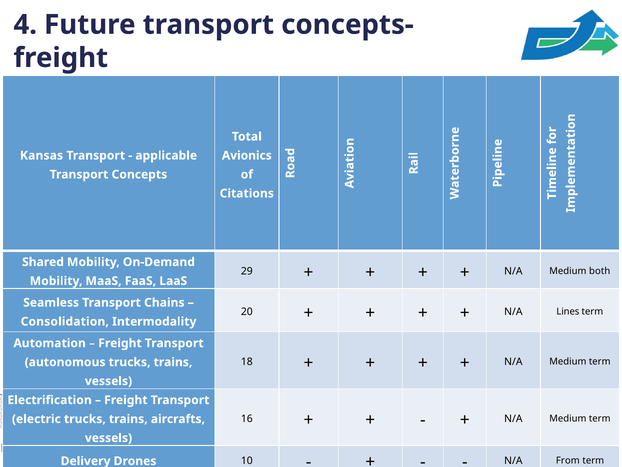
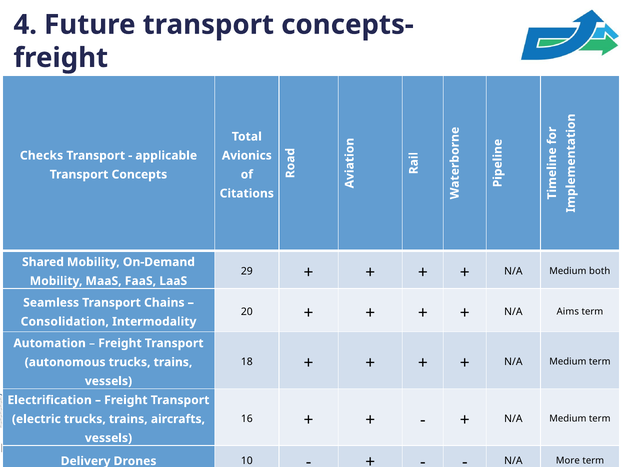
Kansas: Kansas -> Checks
Lines: Lines -> Aims
From: From -> More
